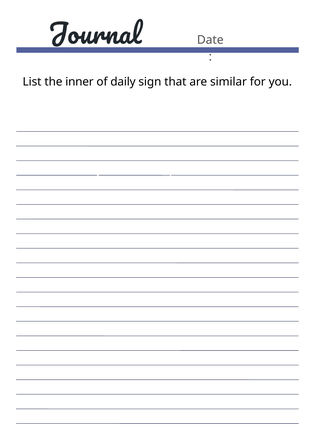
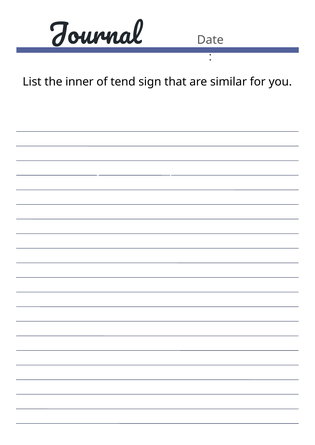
daily: daily -> tend
